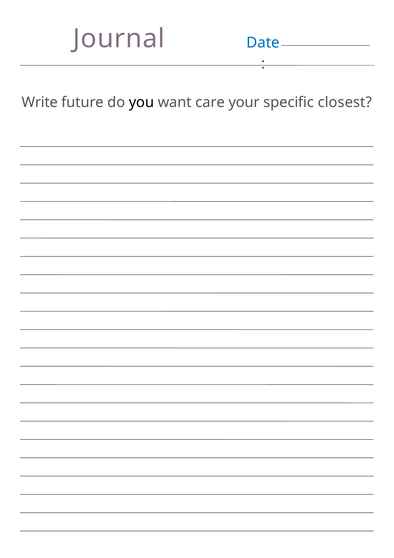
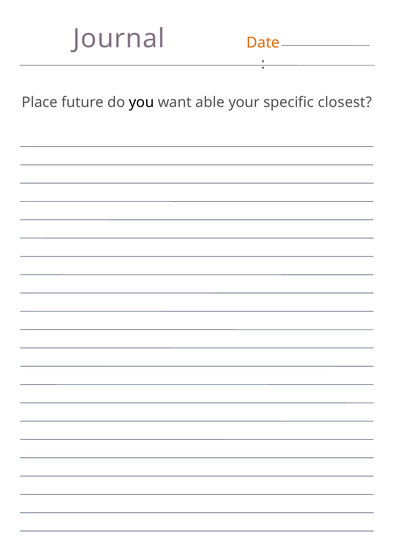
Date colour: blue -> orange
Write: Write -> Place
care: care -> able
